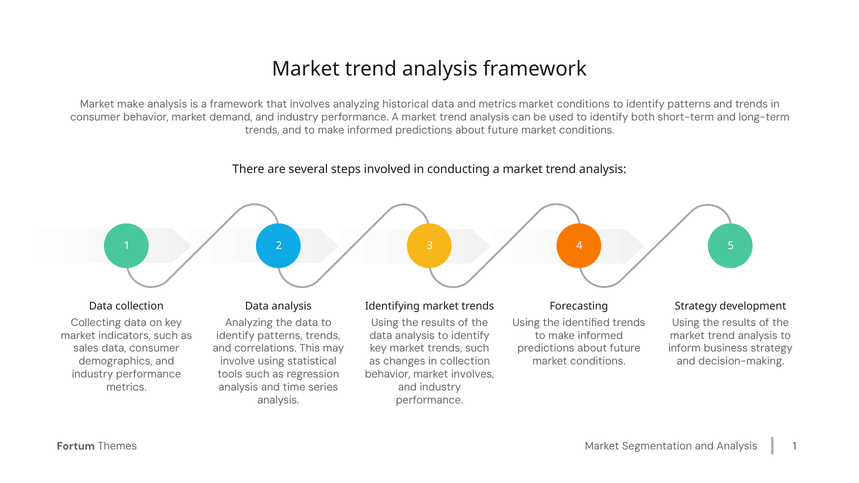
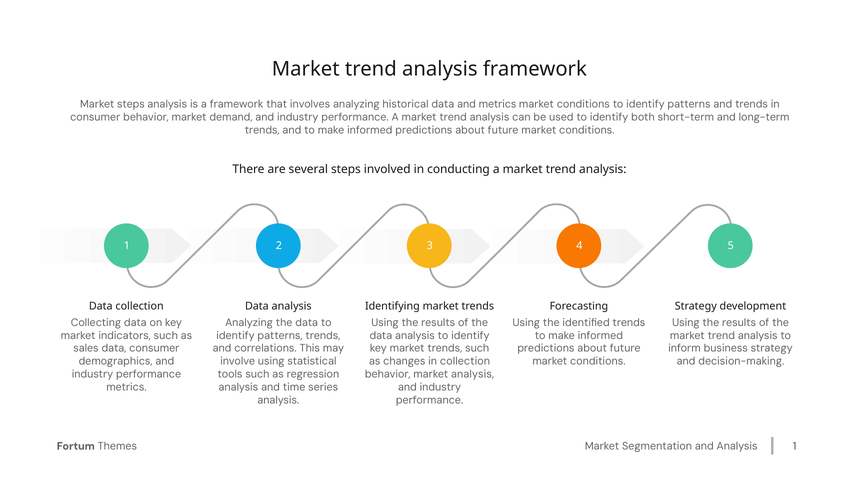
Market make: make -> steps
market involves: involves -> analysis
